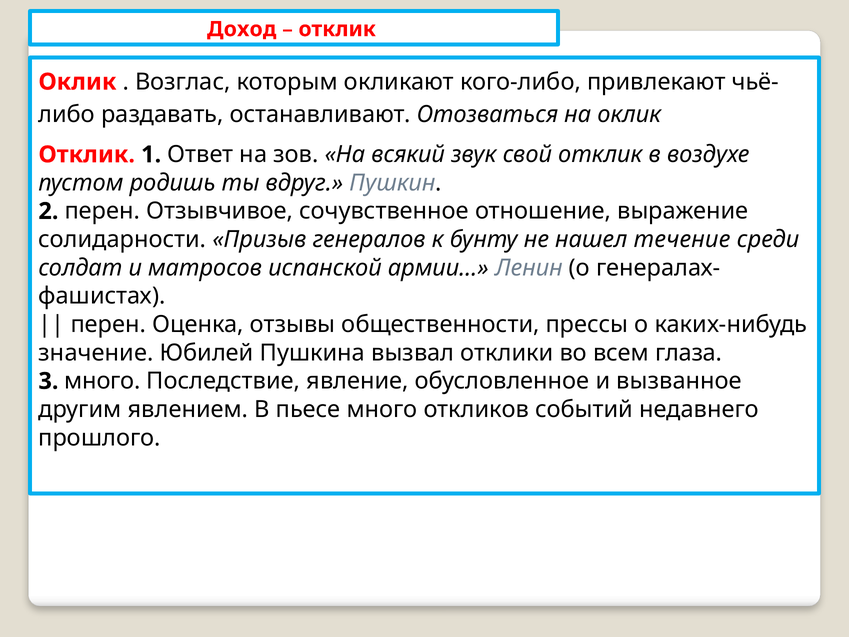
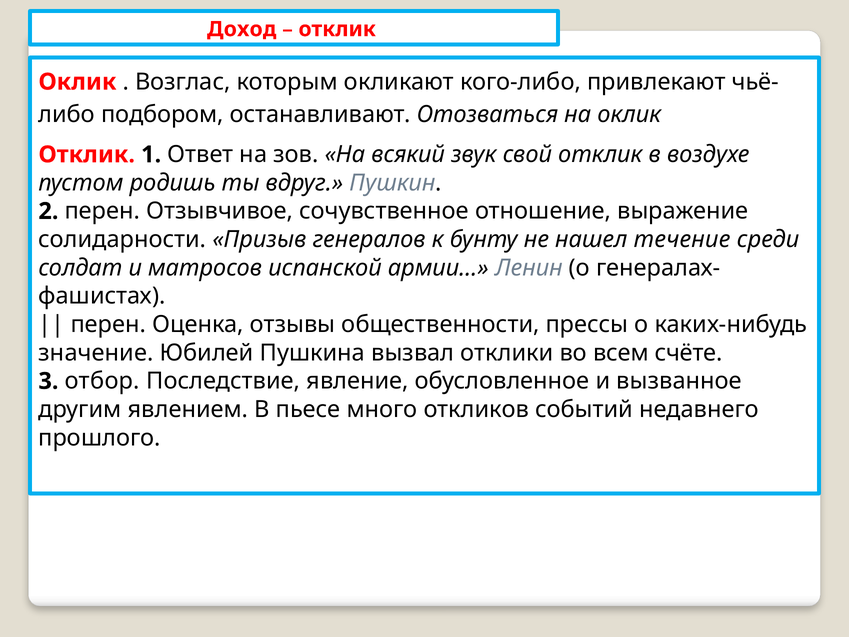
раздавать: раздавать -> подбором
глаза: глаза -> счёте
3 много: много -> отбор
